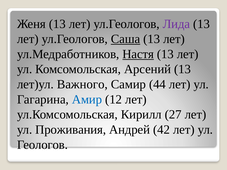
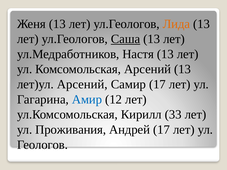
Лида colour: purple -> orange
Настя underline: present -> none
лет)ул Важного: Важного -> Арсений
Самир 44: 44 -> 17
27: 27 -> 33
Андрей 42: 42 -> 17
